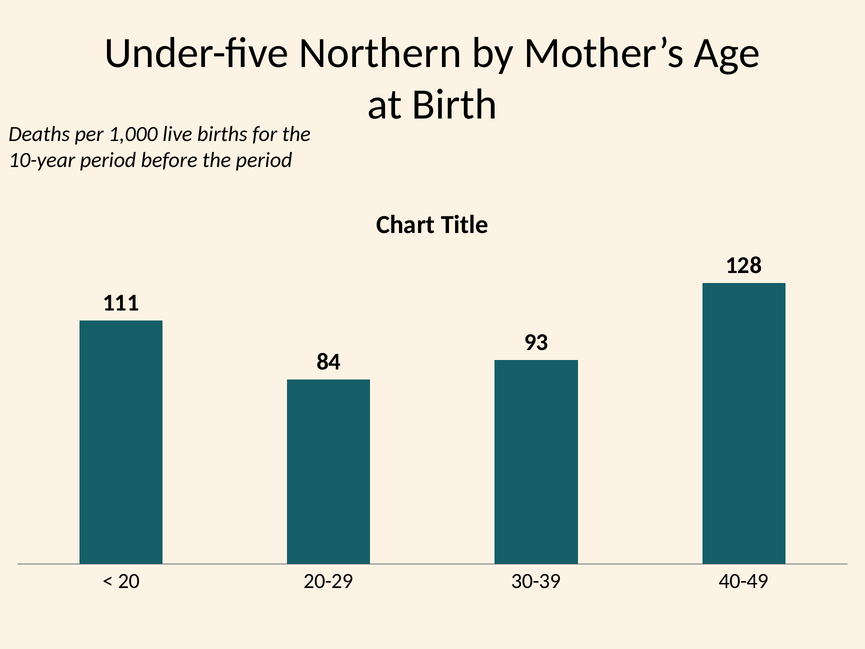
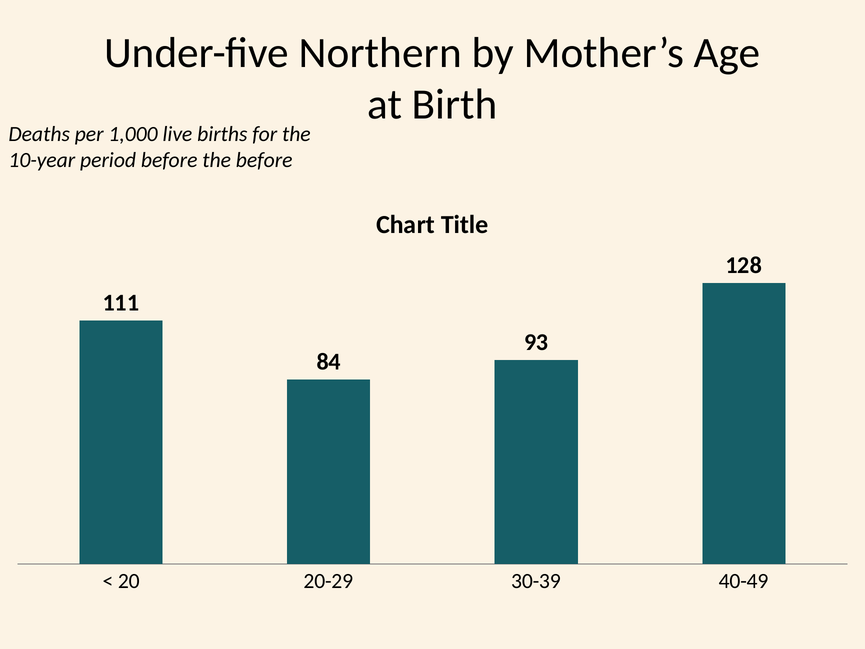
the period: period -> before
